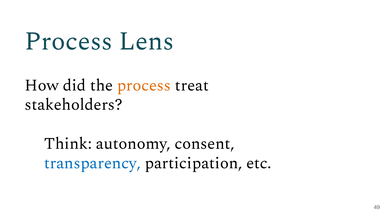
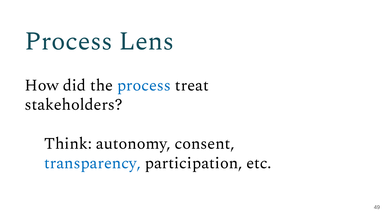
process at (144, 85) colour: orange -> blue
